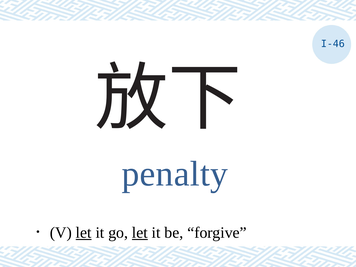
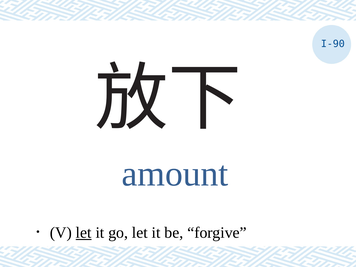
I-46: I-46 -> I-90
penalty: penalty -> amount
let at (140, 233) underline: present -> none
